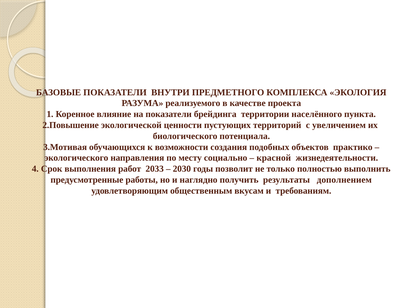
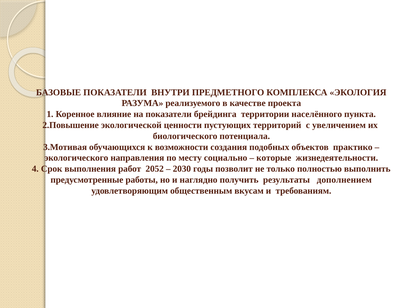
красной: красной -> которые
2033: 2033 -> 2052
